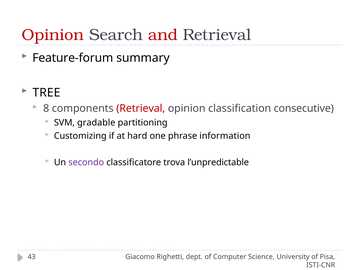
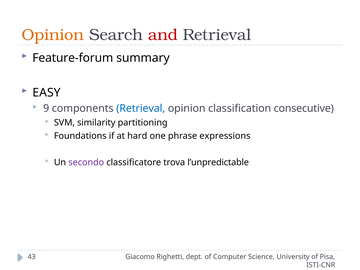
Opinion at (53, 35) colour: red -> orange
TREE: TREE -> EASY
8: 8 -> 9
Retrieval at (141, 109) colour: red -> blue
gradable: gradable -> similarity
Customizing: Customizing -> Foundations
information: information -> expressions
